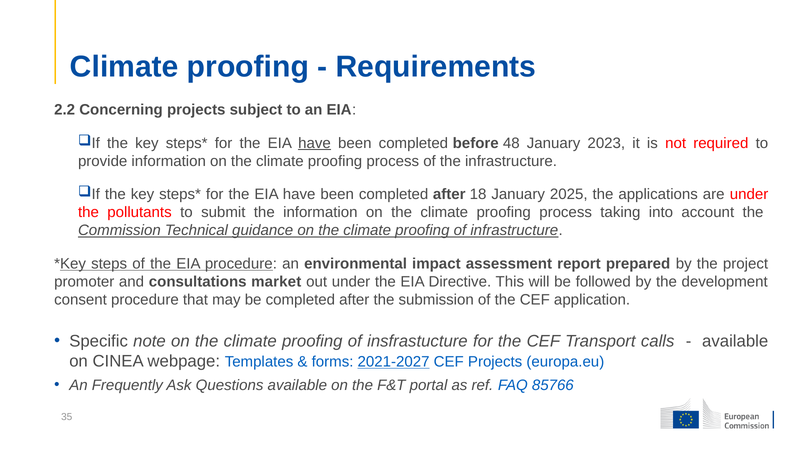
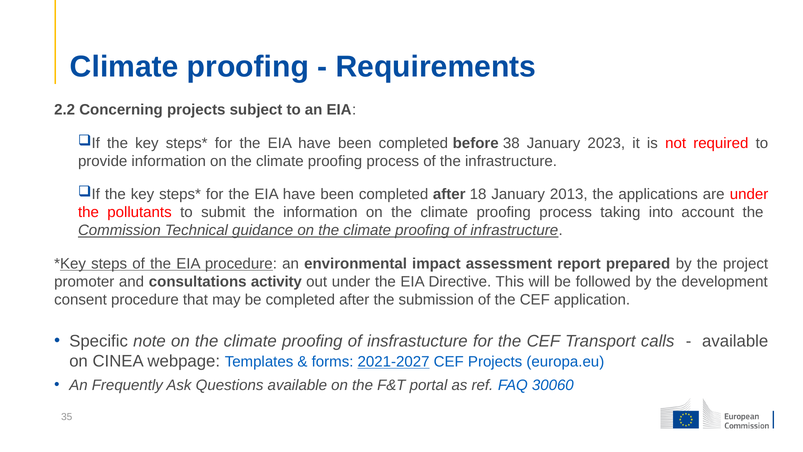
have at (315, 143) underline: present -> none
48: 48 -> 38
2025: 2025 -> 2013
market: market -> activity
85766: 85766 -> 30060
